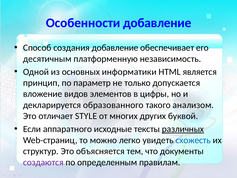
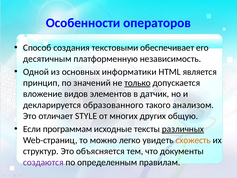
Особенности добавление: добавление -> операторов
создания добавление: добавление -> текстовыми
параметр: параметр -> значений
только underline: none -> present
цифры: цифры -> датчик
буквой: буквой -> общую
аппаратного: аппаратного -> программам
схожесть colour: blue -> orange
